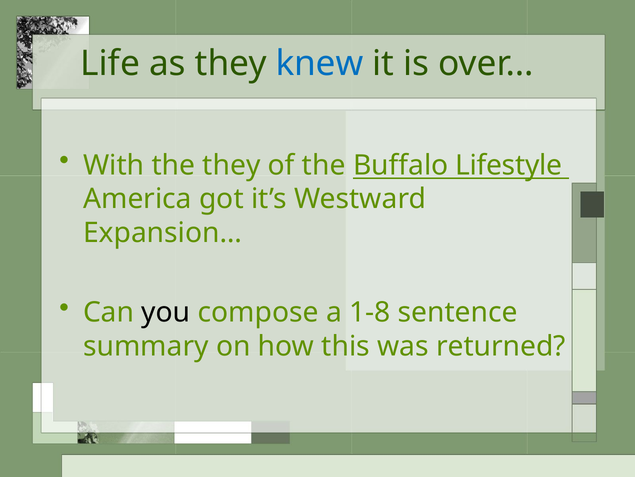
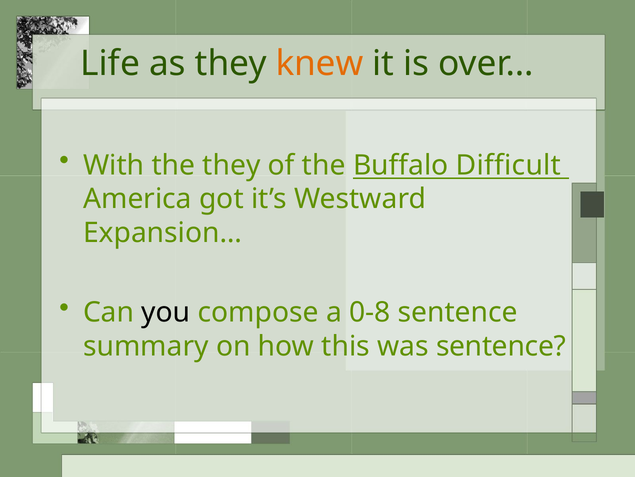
knew colour: blue -> orange
Lifestyle: Lifestyle -> Difficult
1-8: 1-8 -> 0-8
was returned: returned -> sentence
